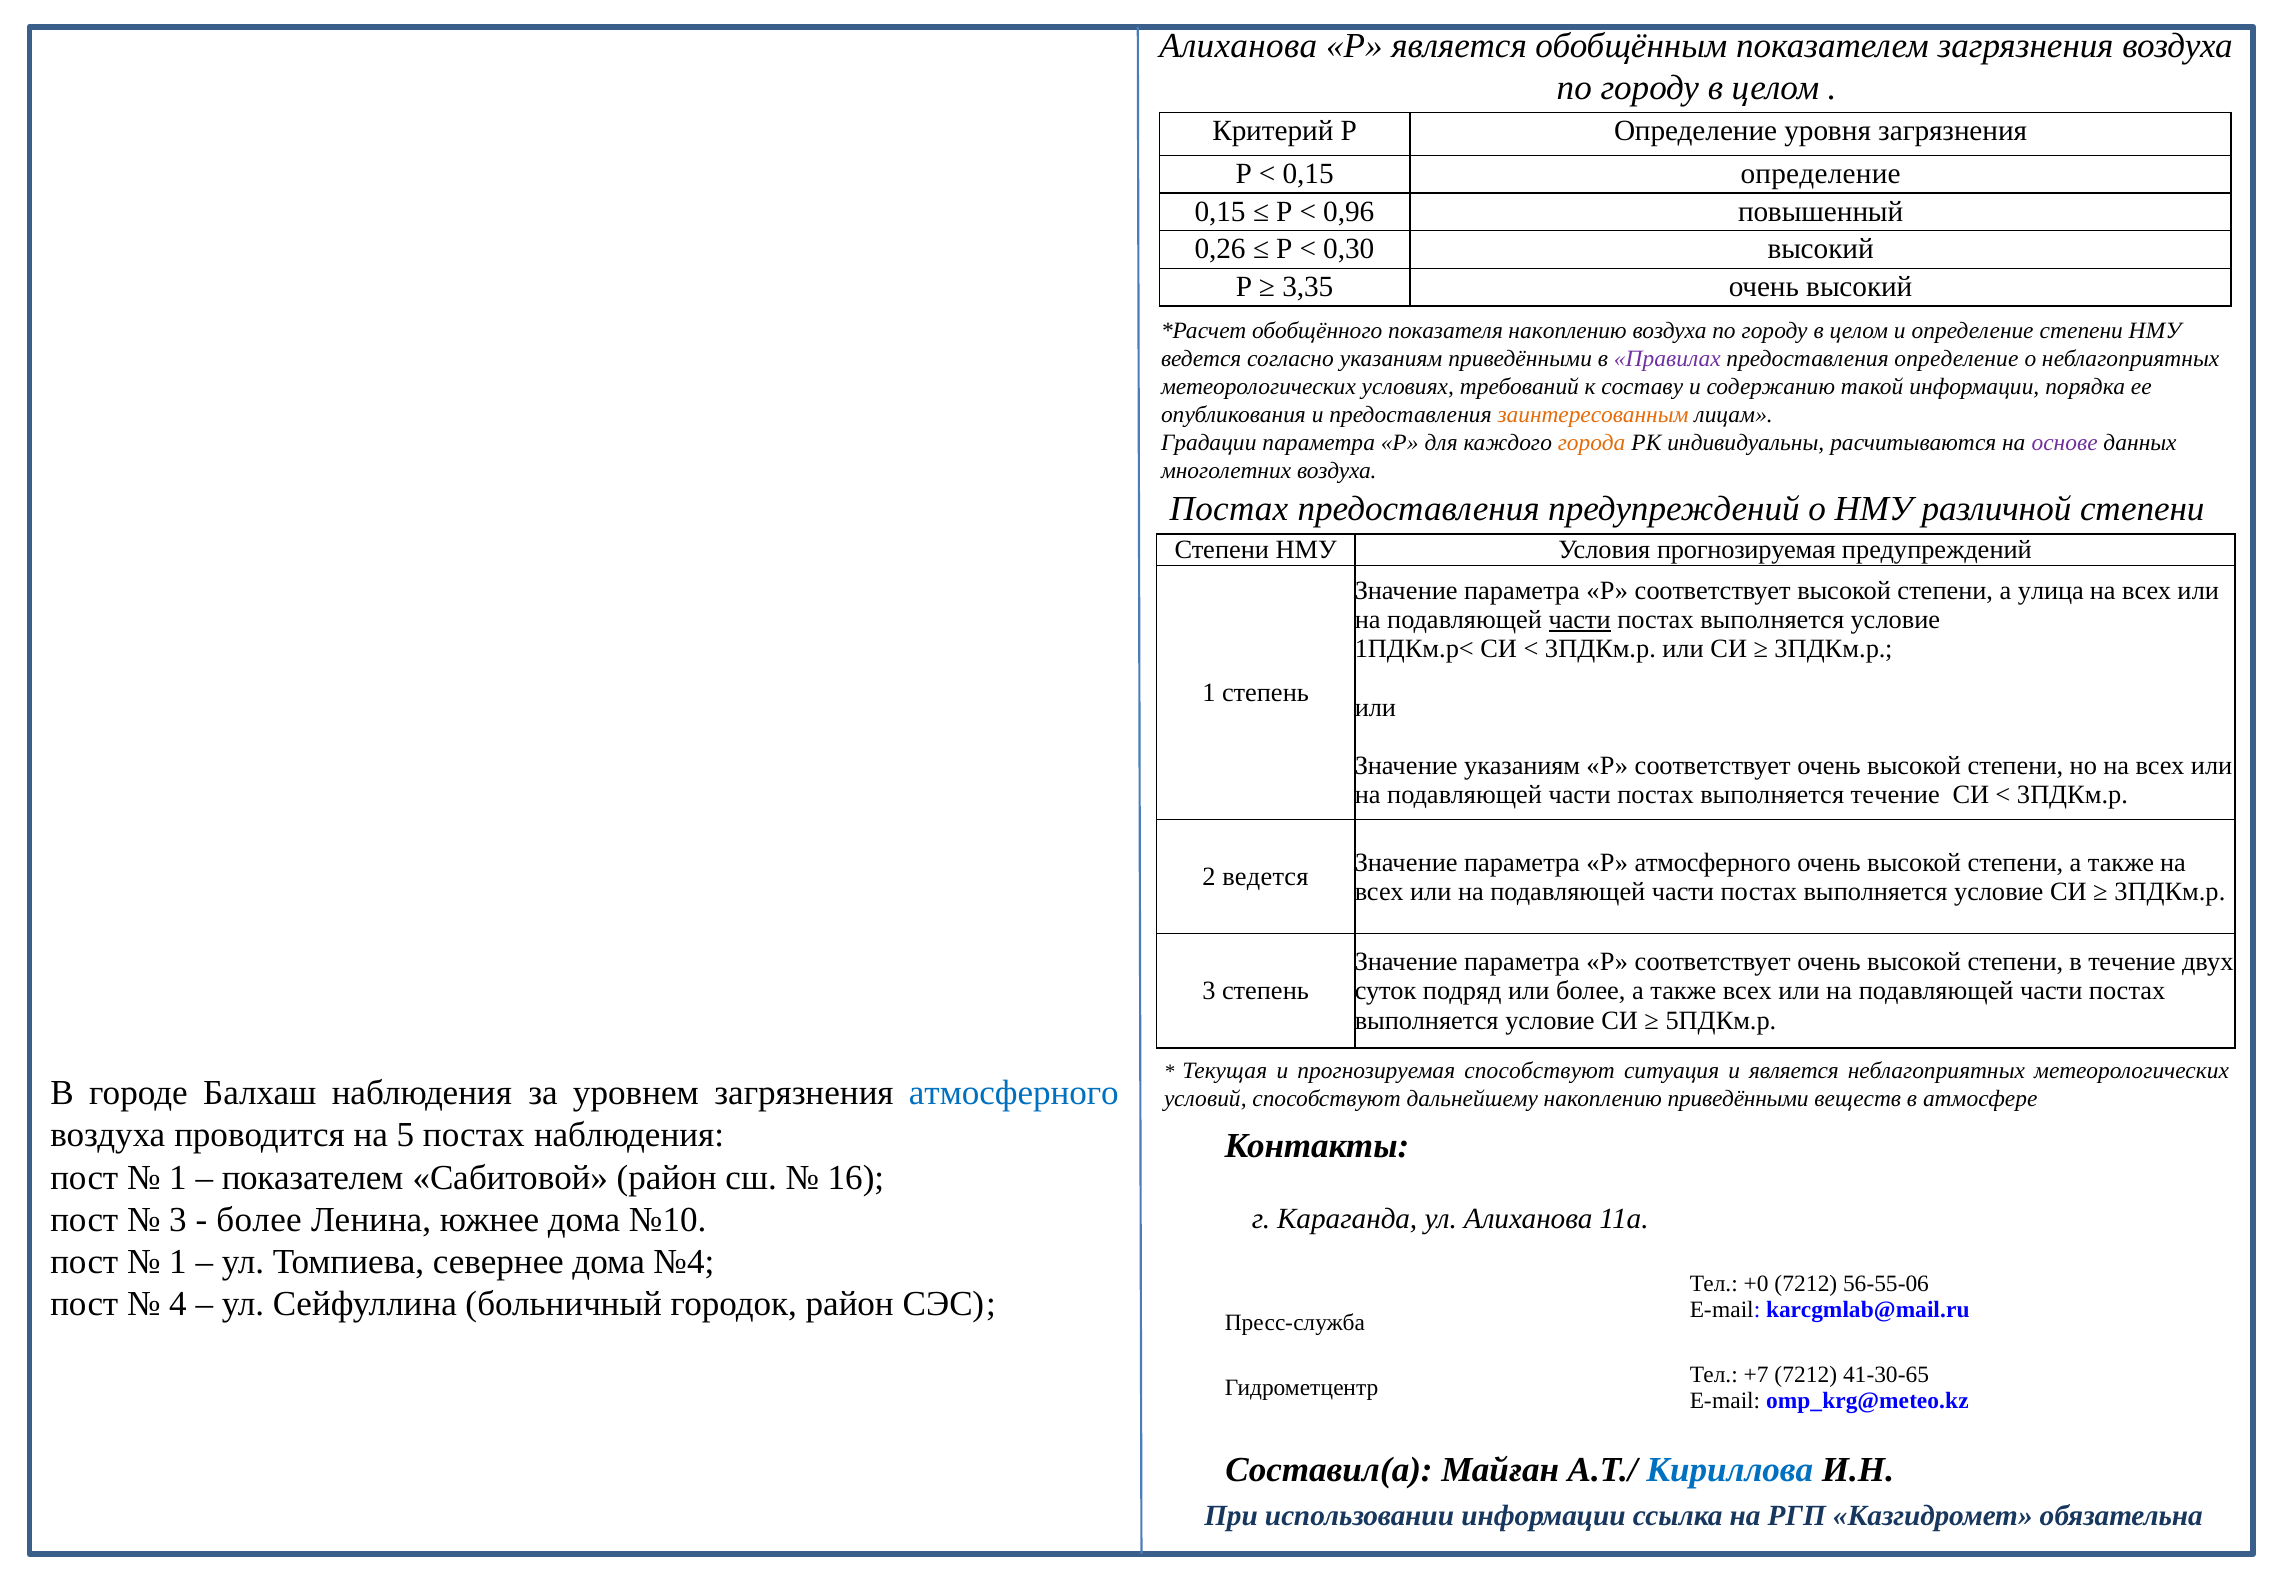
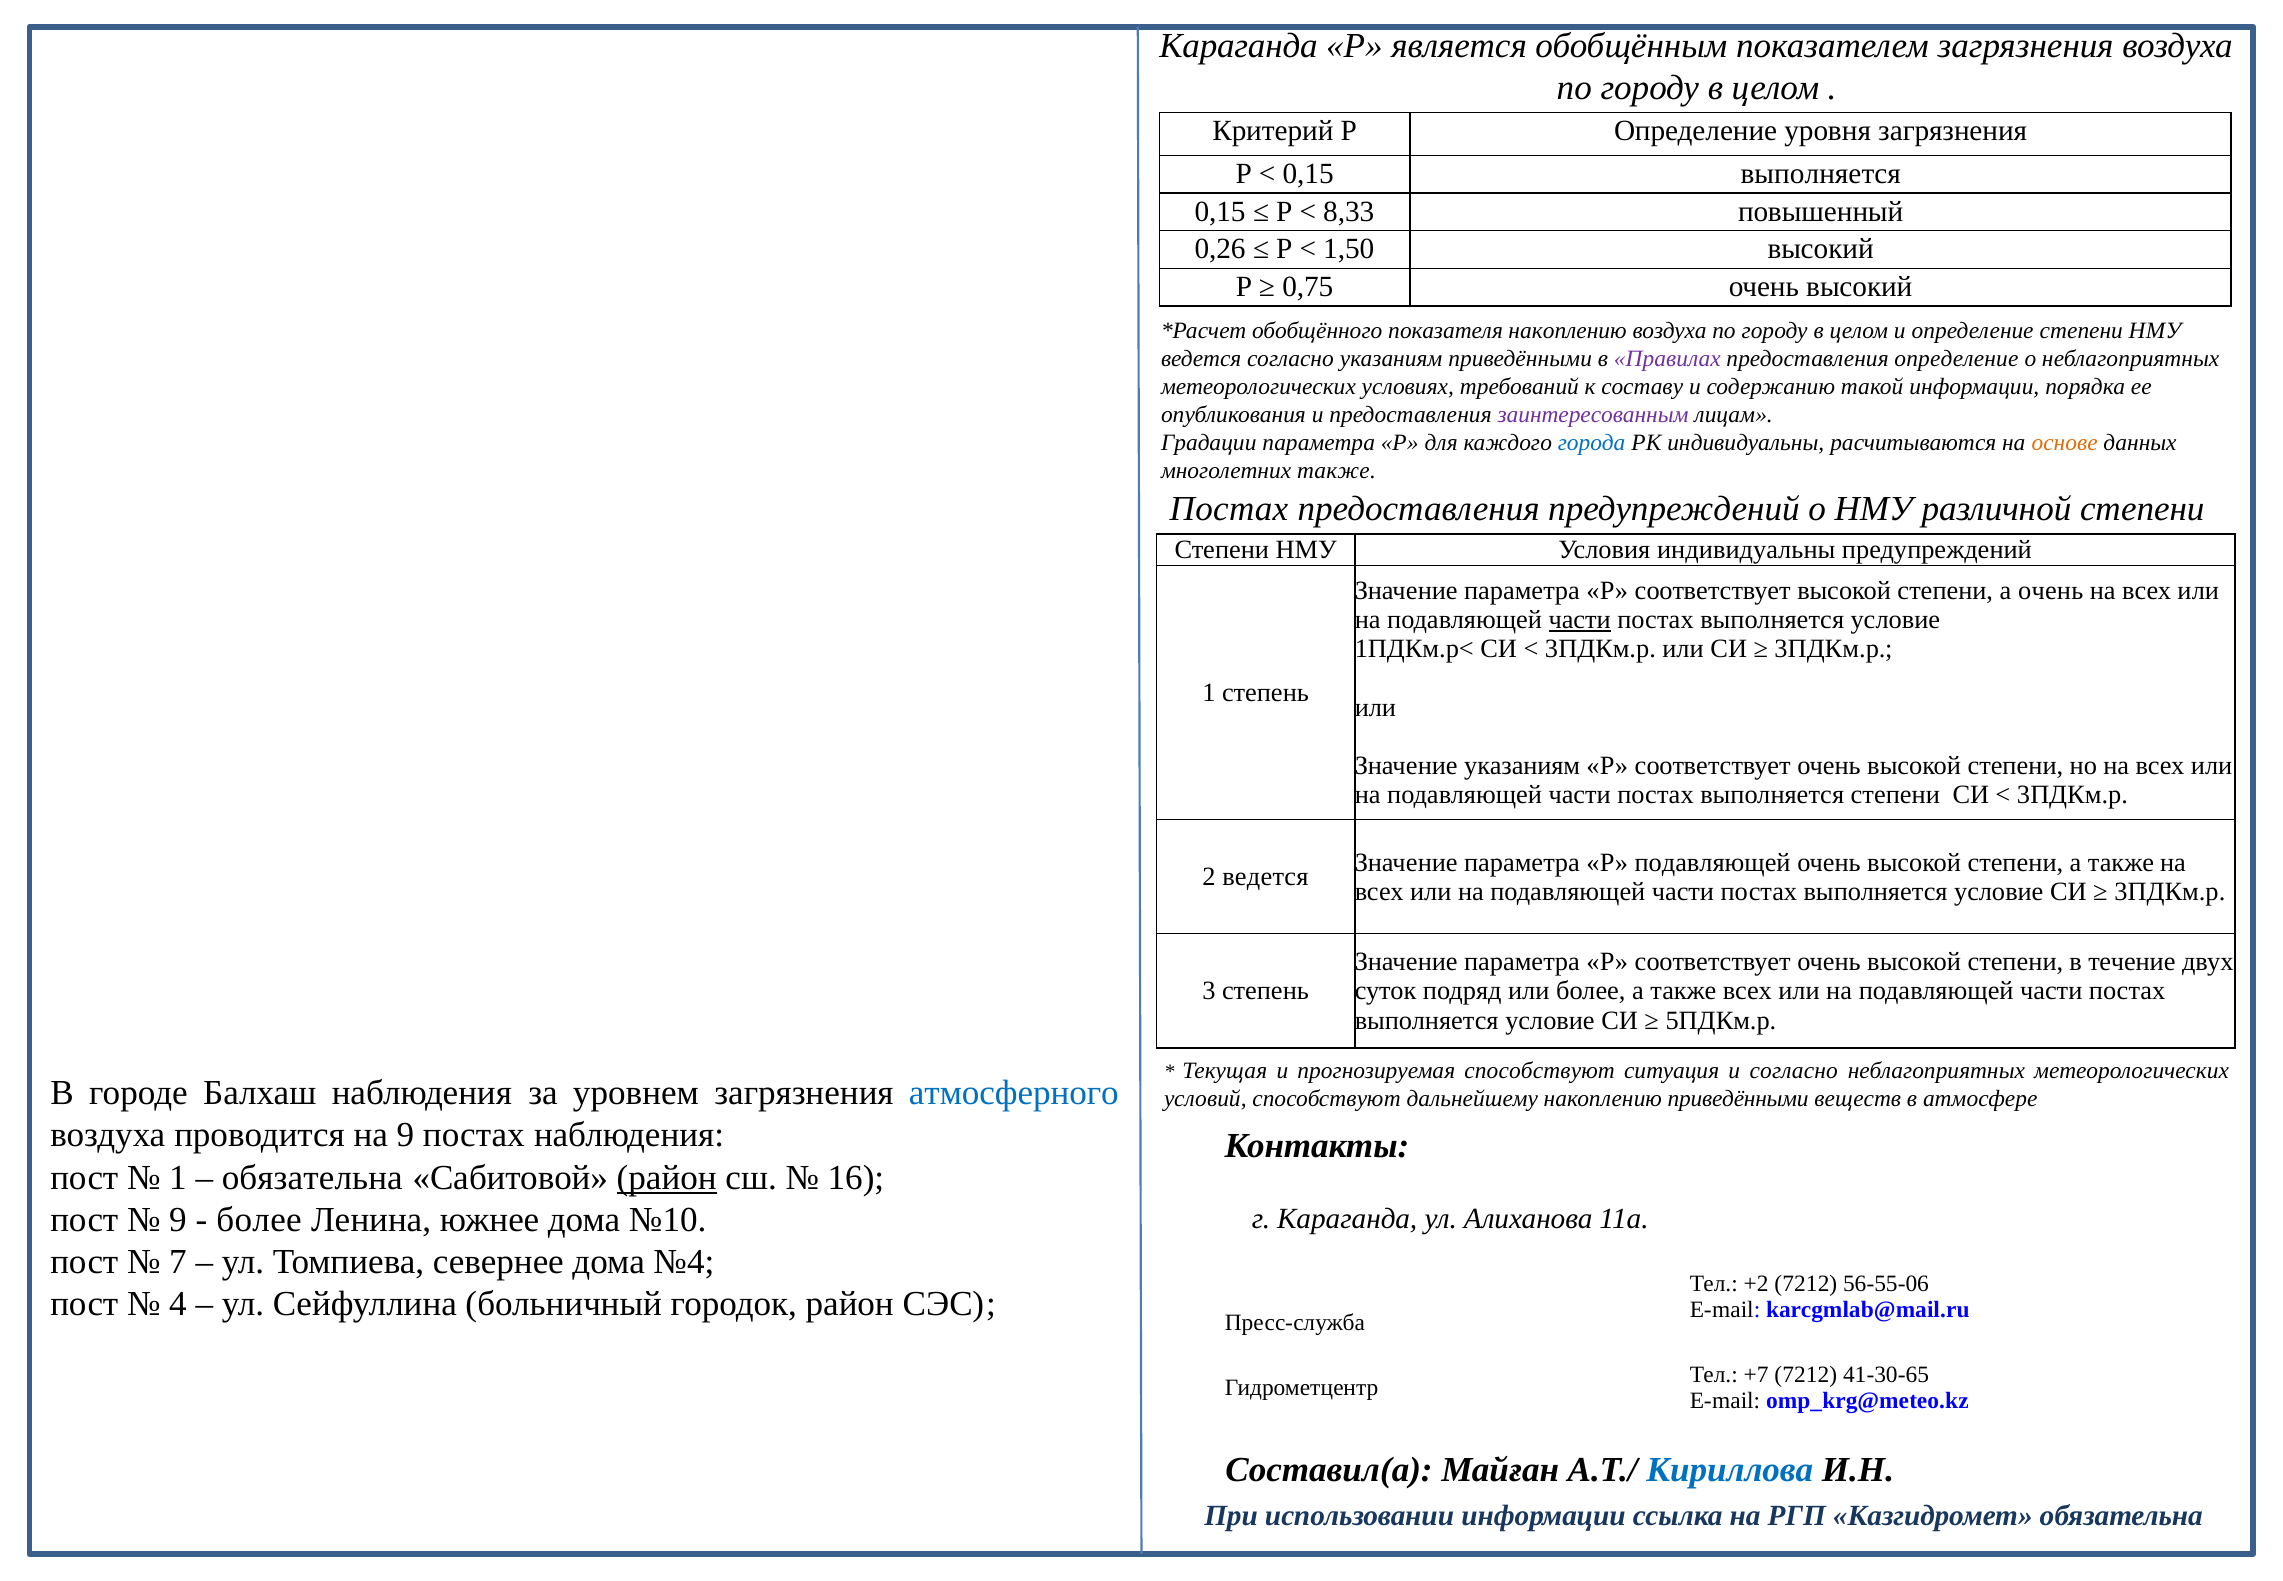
Алиханова at (1238, 46): Алиханова -> Караганда
0,15 определение: определение -> выполняется
0,96: 0,96 -> 8,33
0,30: 0,30 -> 1,50
3,35: 3,35 -> 0,75
заинтересованным colour: orange -> purple
города colour: orange -> blue
основе colour: purple -> orange
многолетних воздуха: воздуха -> также
Условия прогнозируемая: прогнозируемая -> индивидуальны
а улица: улица -> очень
выполняется течение: течение -> степени
Р атмосферного: атмосферного -> подавляющей
и является: является -> согласно
на 5: 5 -> 9
показателем at (312, 1177): показателем -> обязательна
район at (667, 1177) underline: none -> present
3 at (178, 1219): 3 -> 9
1 at (178, 1261): 1 -> 7
+0: +0 -> +2
